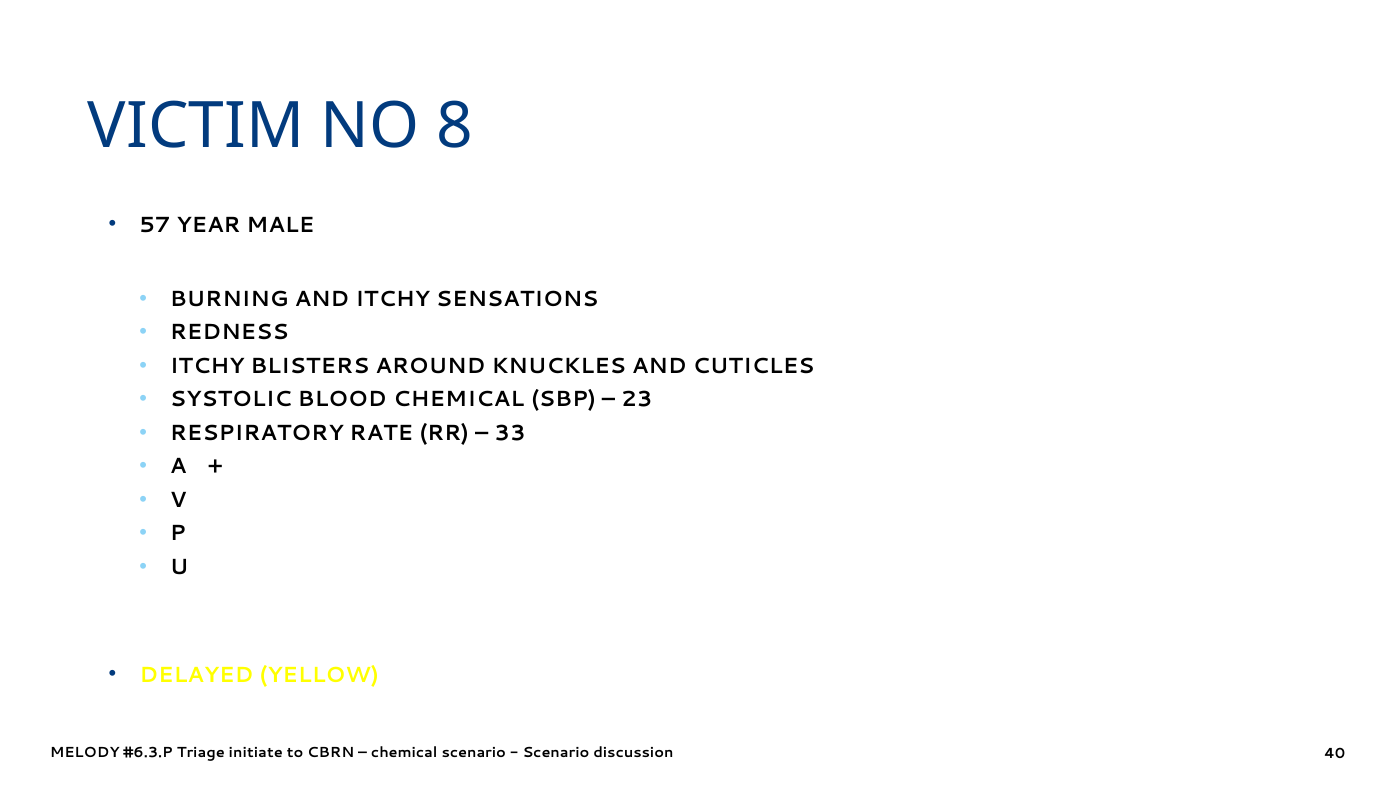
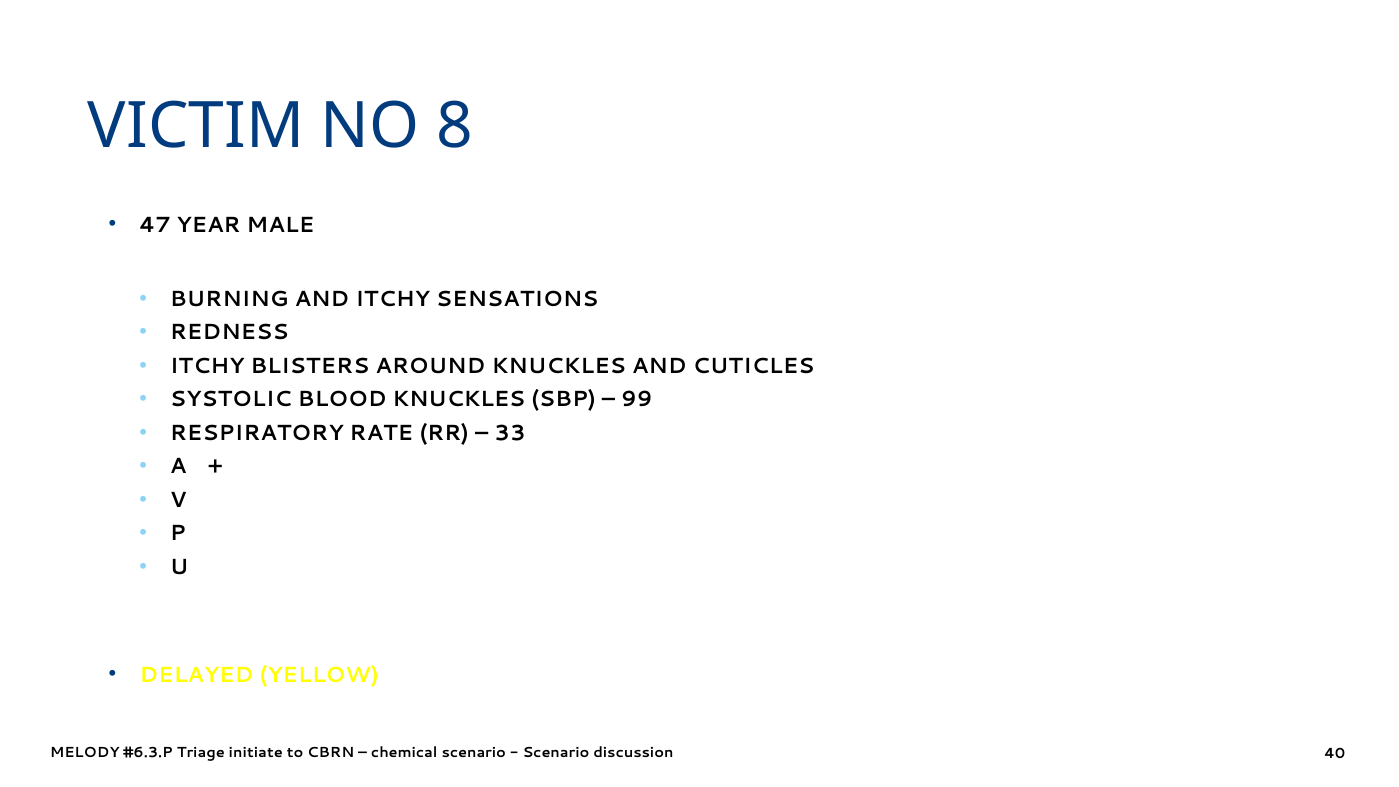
57: 57 -> 47
BLOOD CHEMICAL: CHEMICAL -> KNUCKLES
23: 23 -> 99
